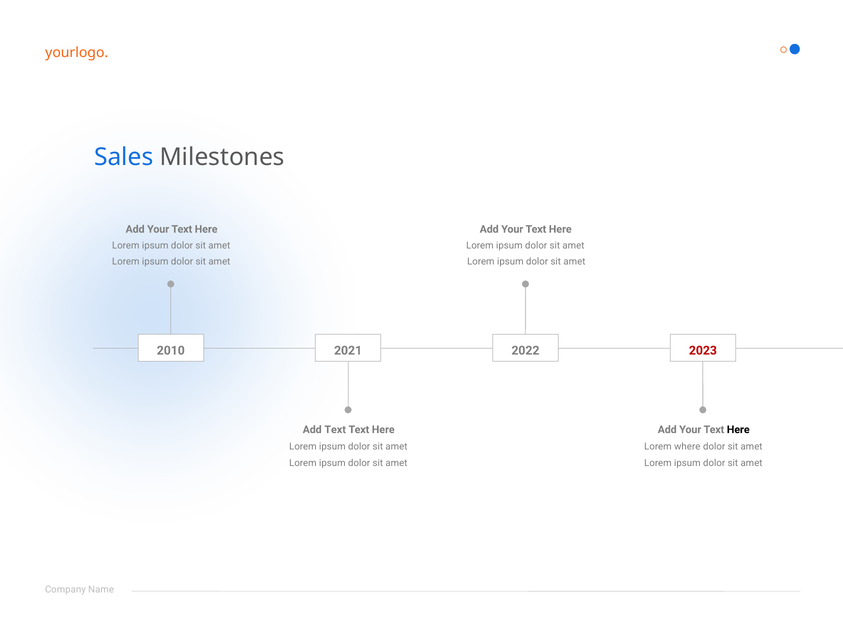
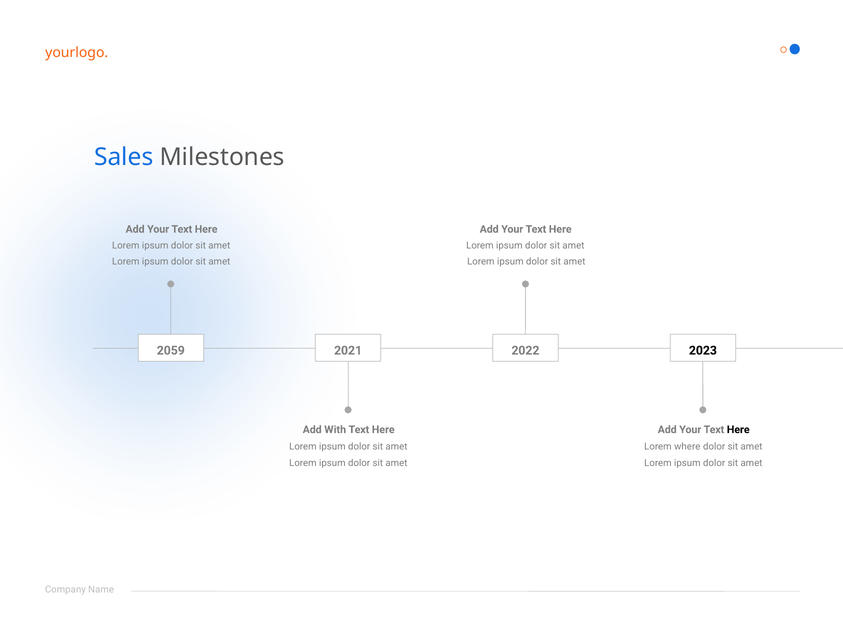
2010: 2010 -> 2059
2023 colour: red -> black
Add Text: Text -> With
